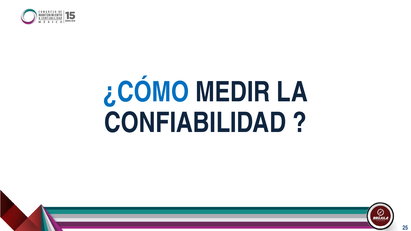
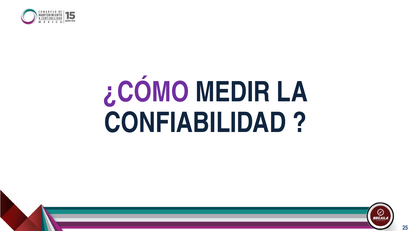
¿CÓMO colour: blue -> purple
